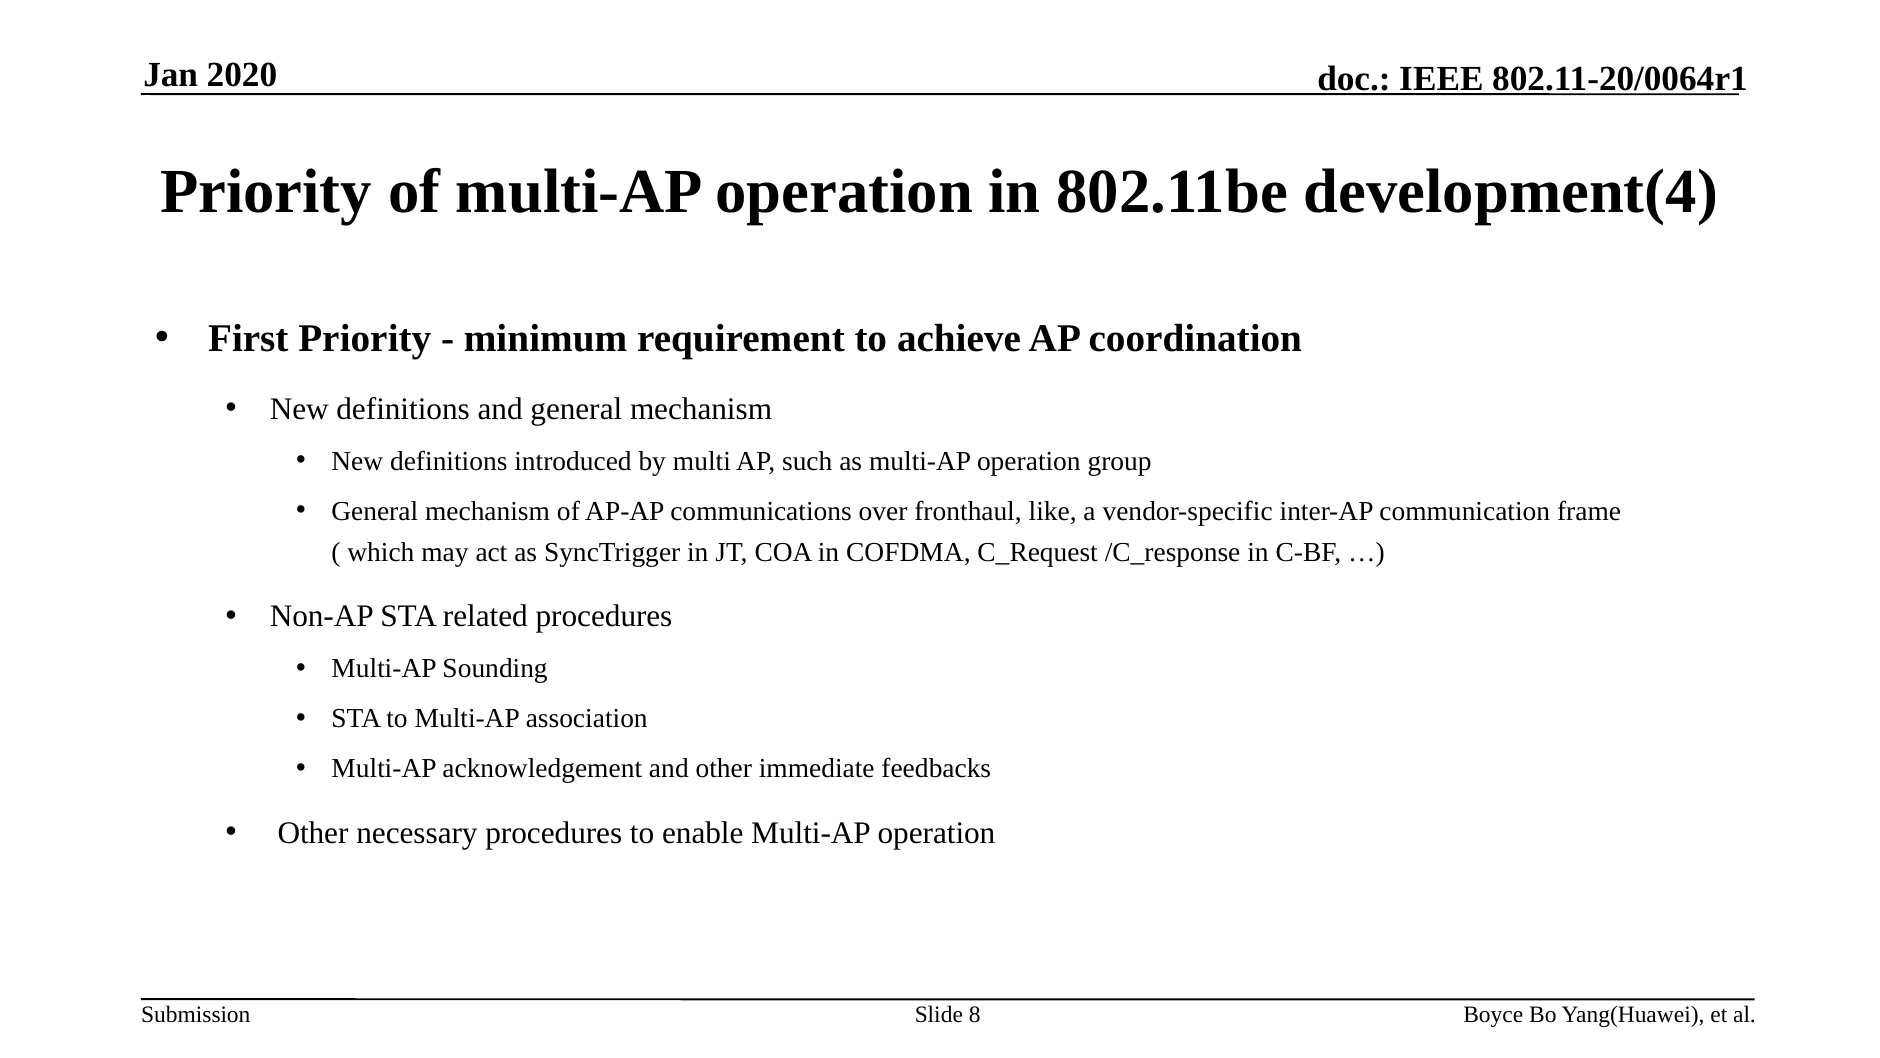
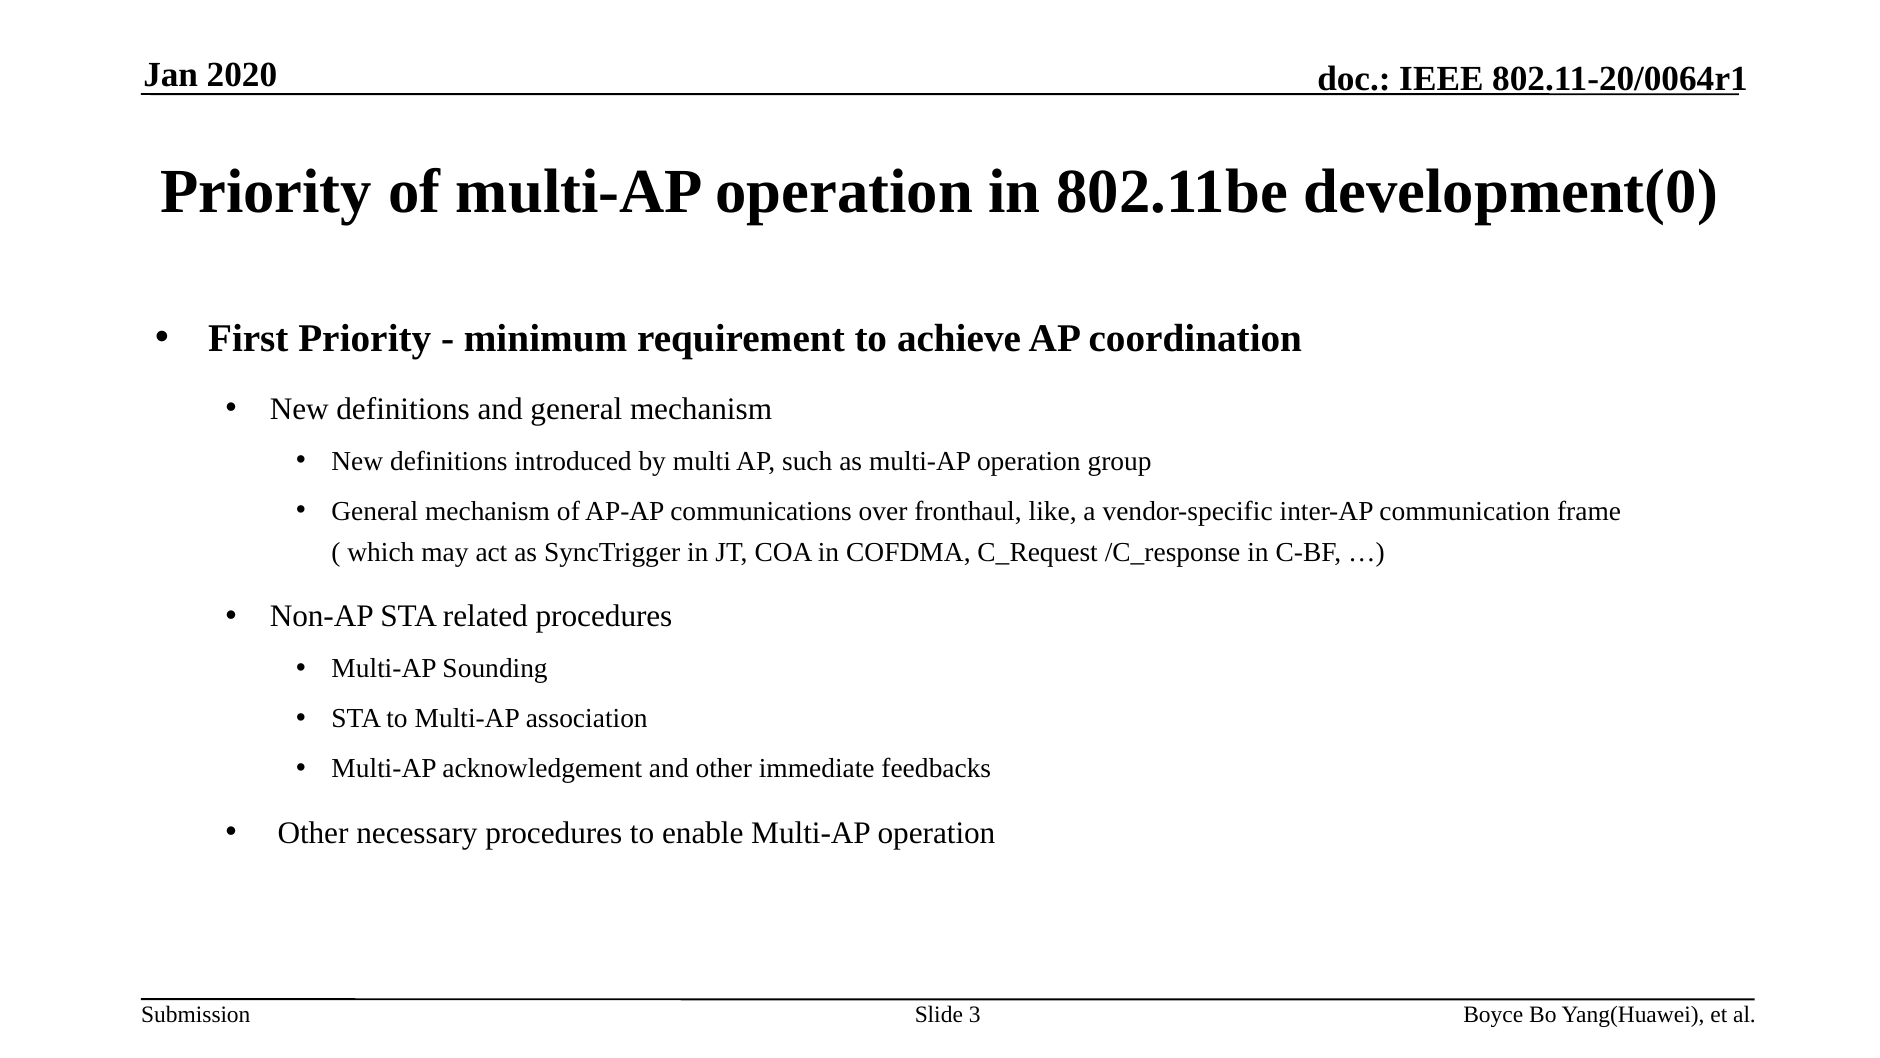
development(4: development(4 -> development(0
8: 8 -> 3
